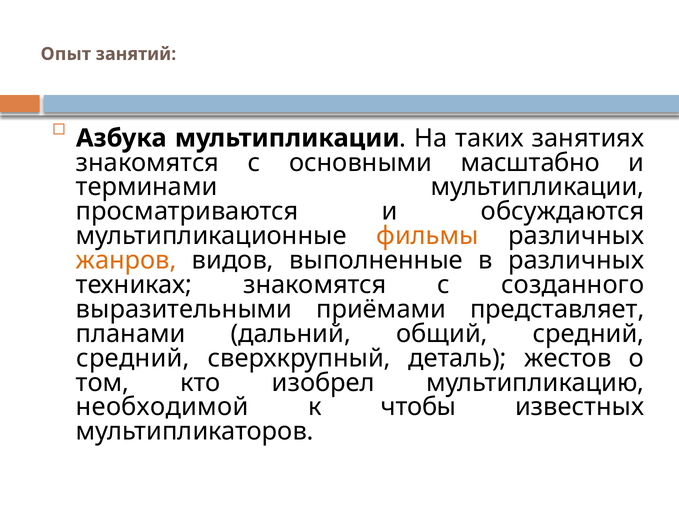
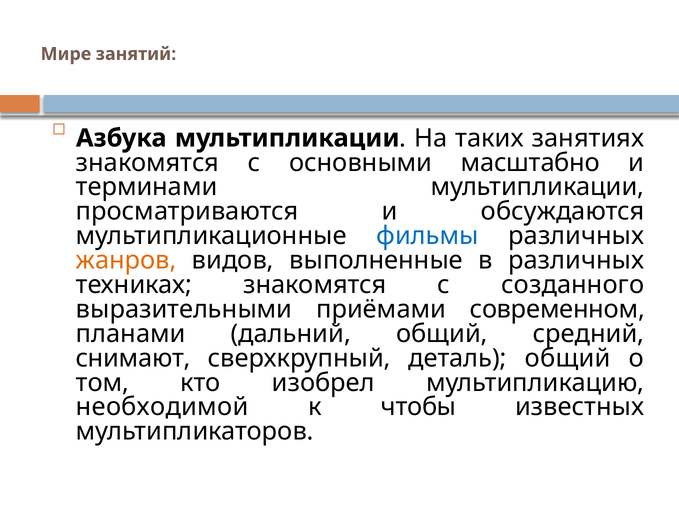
Опыт: Опыт -> Мире
фильмы colour: orange -> blue
представляет: представляет -> современном
средний at (133, 358): средний -> снимают
деталь жестов: жестов -> общий
